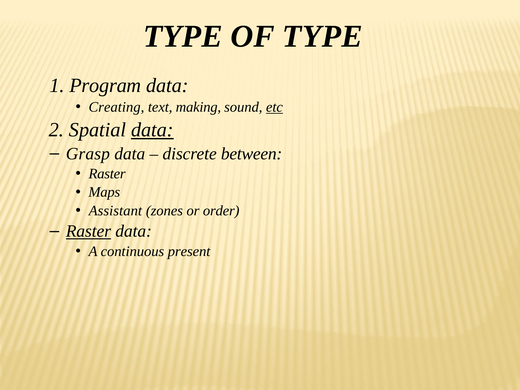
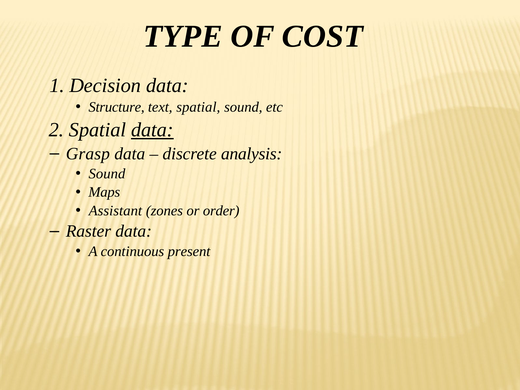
OF TYPE: TYPE -> COST
Program: Program -> Decision
Creating: Creating -> Structure
text making: making -> spatial
etc underline: present -> none
between: between -> analysis
Raster at (107, 174): Raster -> Sound
Raster at (88, 231) underline: present -> none
